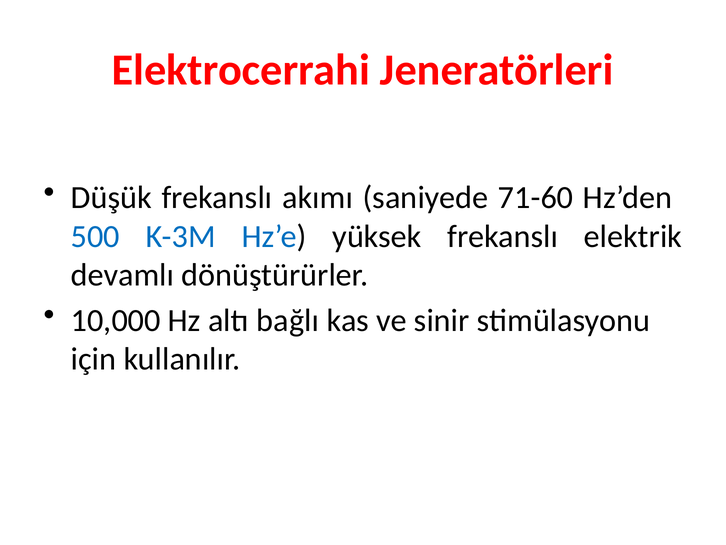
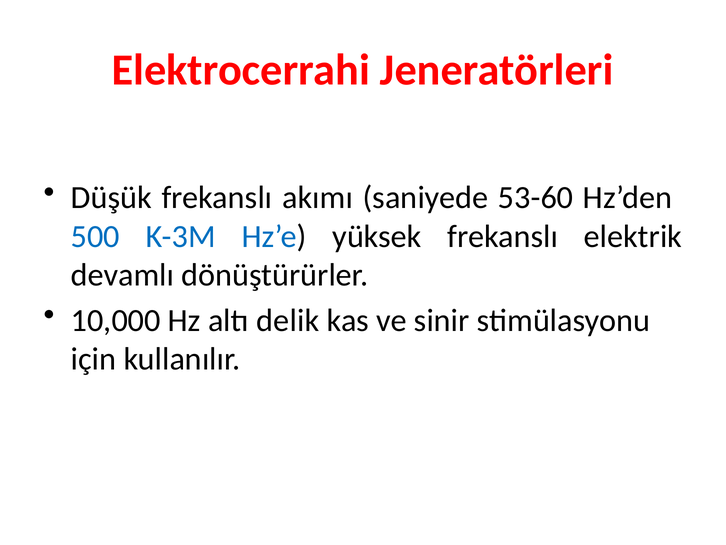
71-60: 71-60 -> 53-60
bağlı: bağlı -> delik
